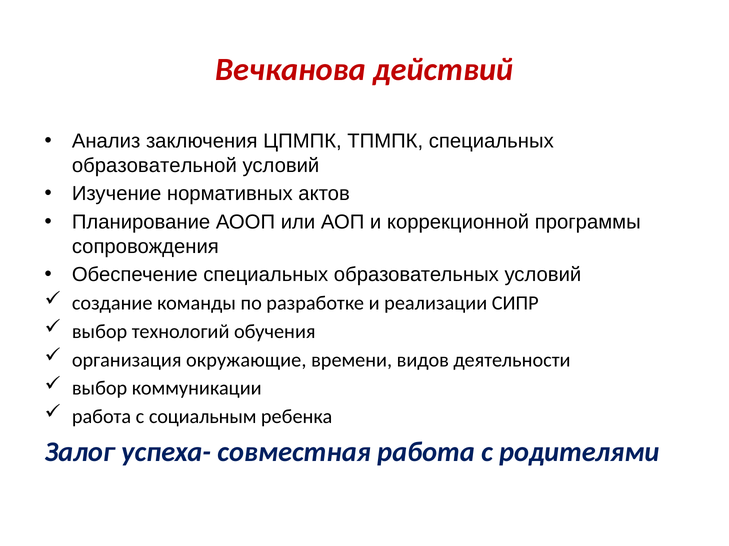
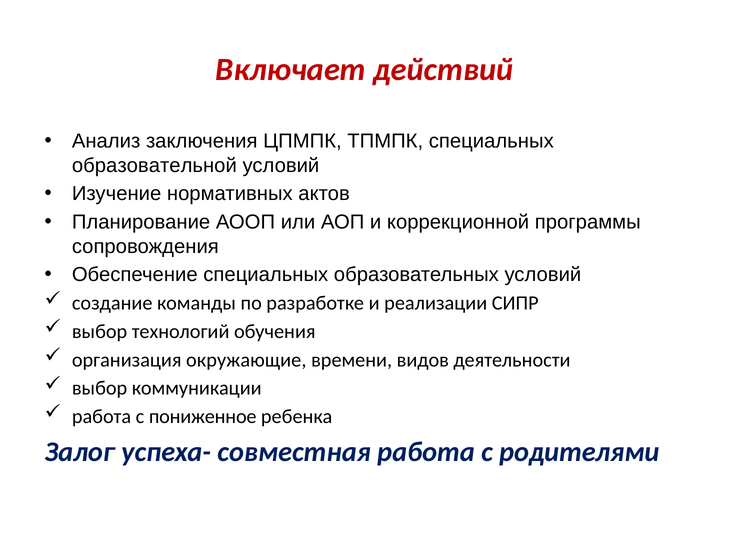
Вечканова: Вечканова -> Включает
социальным: социальным -> пониженное
